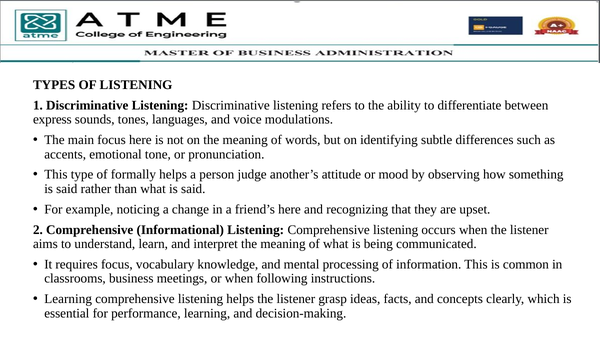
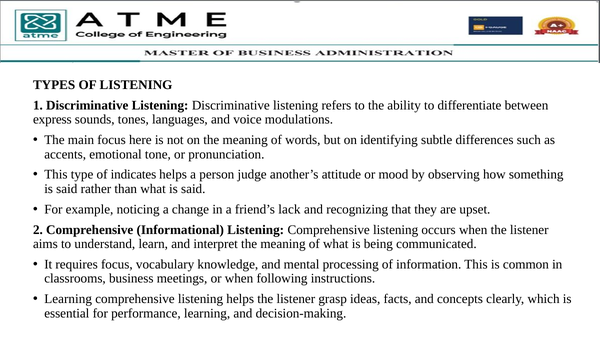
formally: formally -> indicates
friend’s here: here -> lack
